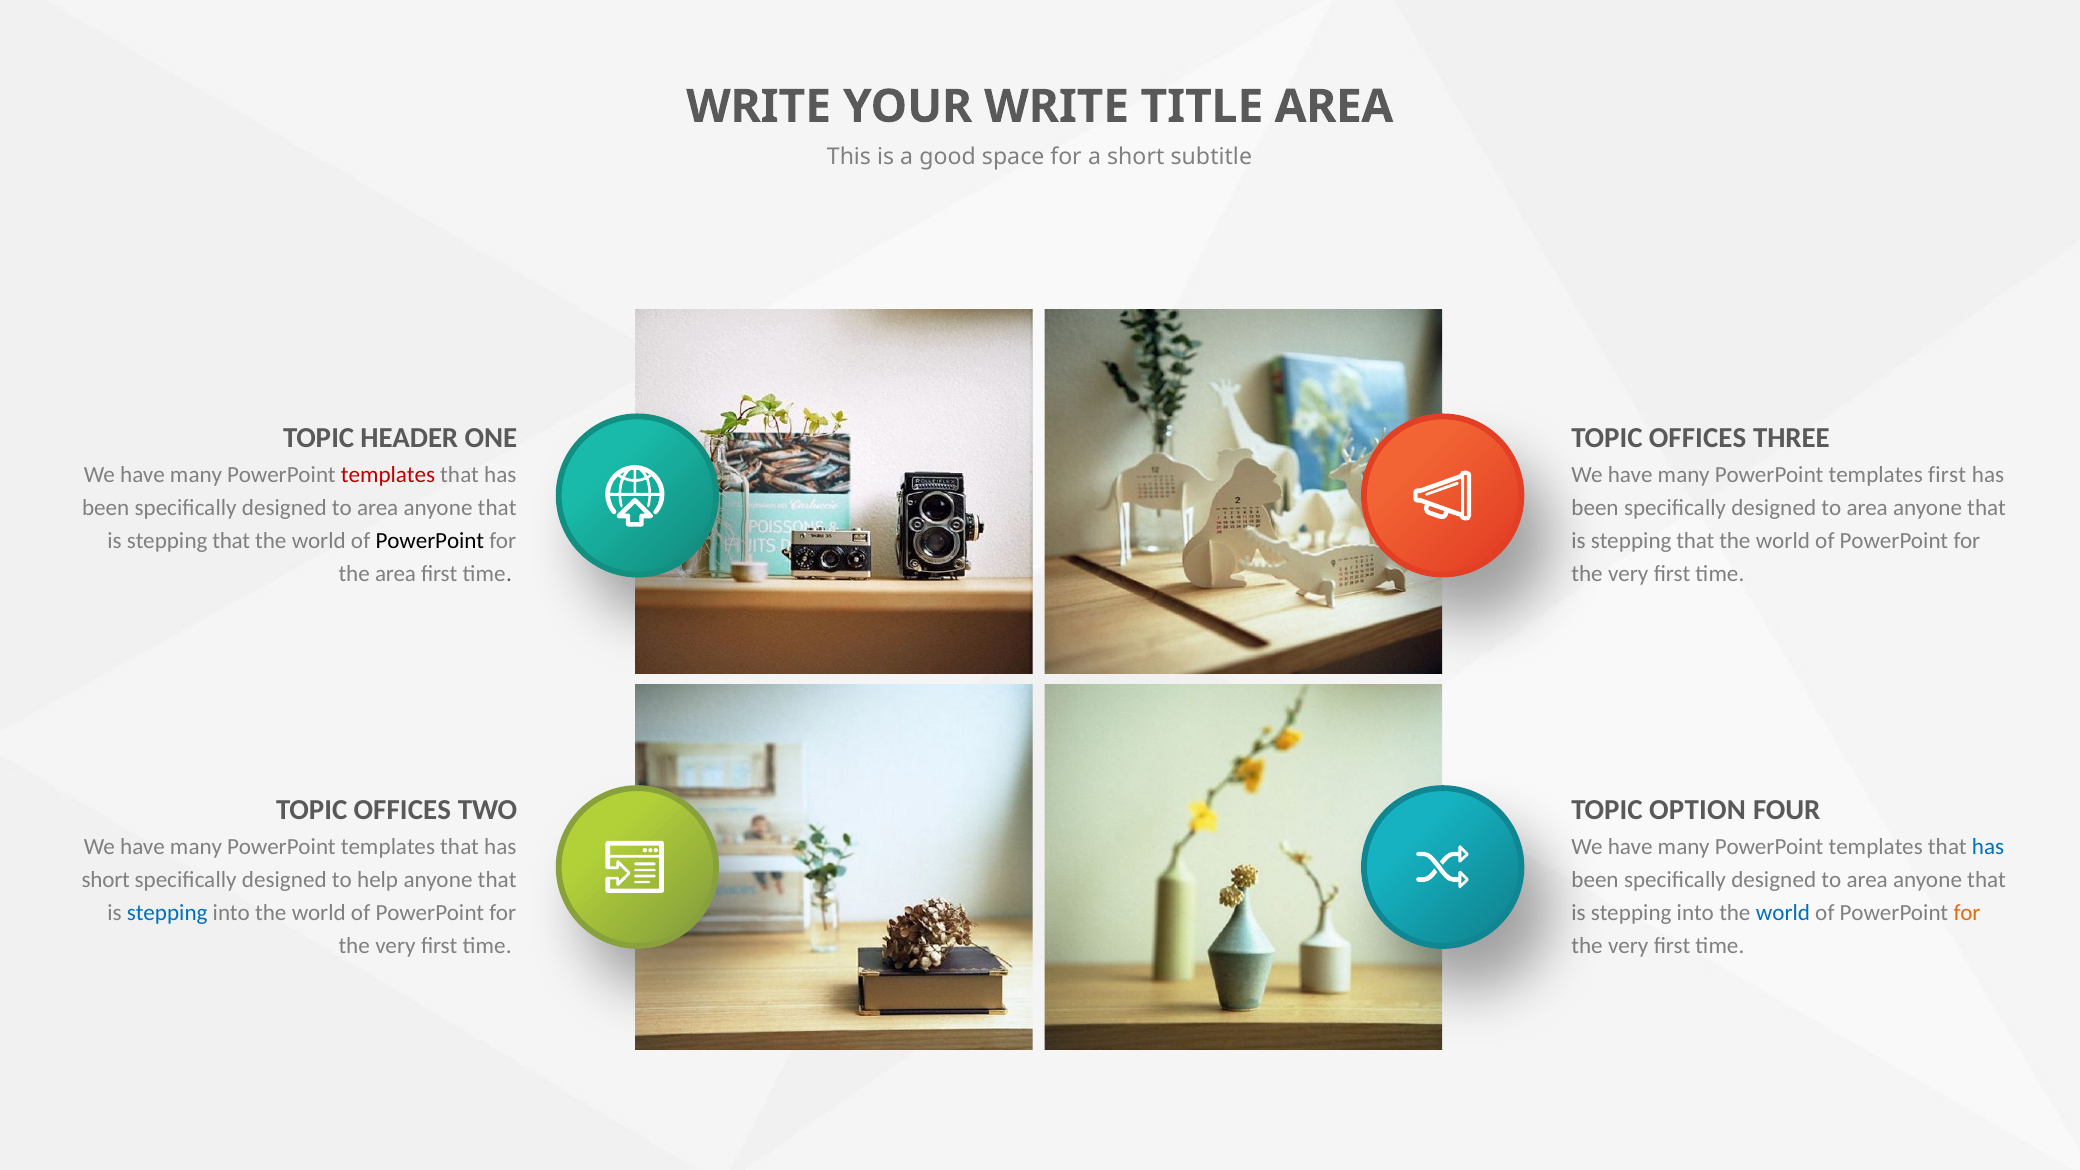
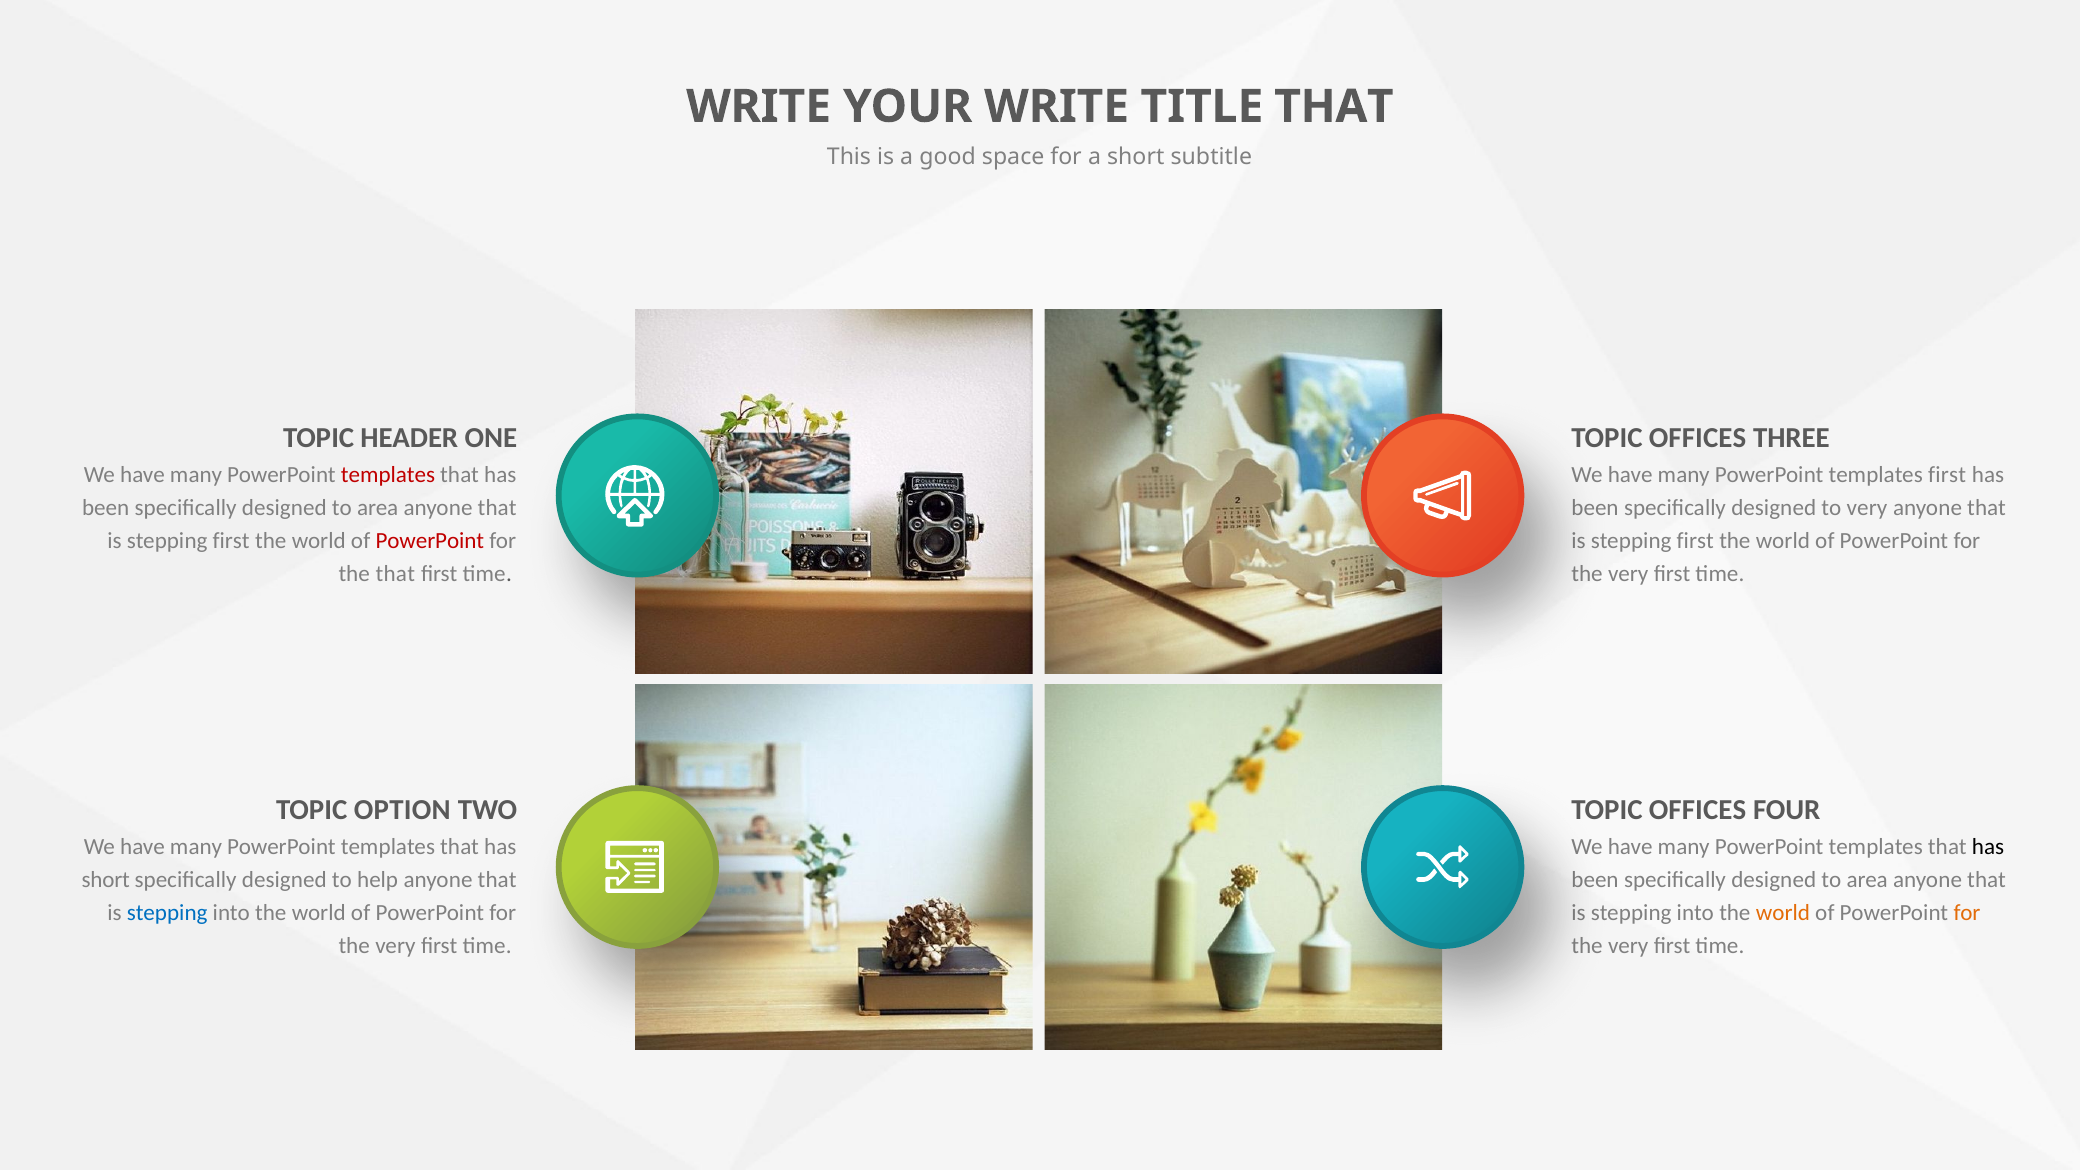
TITLE AREA: AREA -> THAT
area at (1867, 508): area -> very
that at (231, 541): that -> first
PowerPoint at (430, 541) colour: black -> red
that at (1695, 541): that -> first
the area: area -> that
OFFICES at (402, 810): OFFICES -> OPTION
OPTION at (1697, 810): OPTION -> OFFICES
has at (1988, 846) colour: blue -> black
world at (1783, 913) colour: blue -> orange
